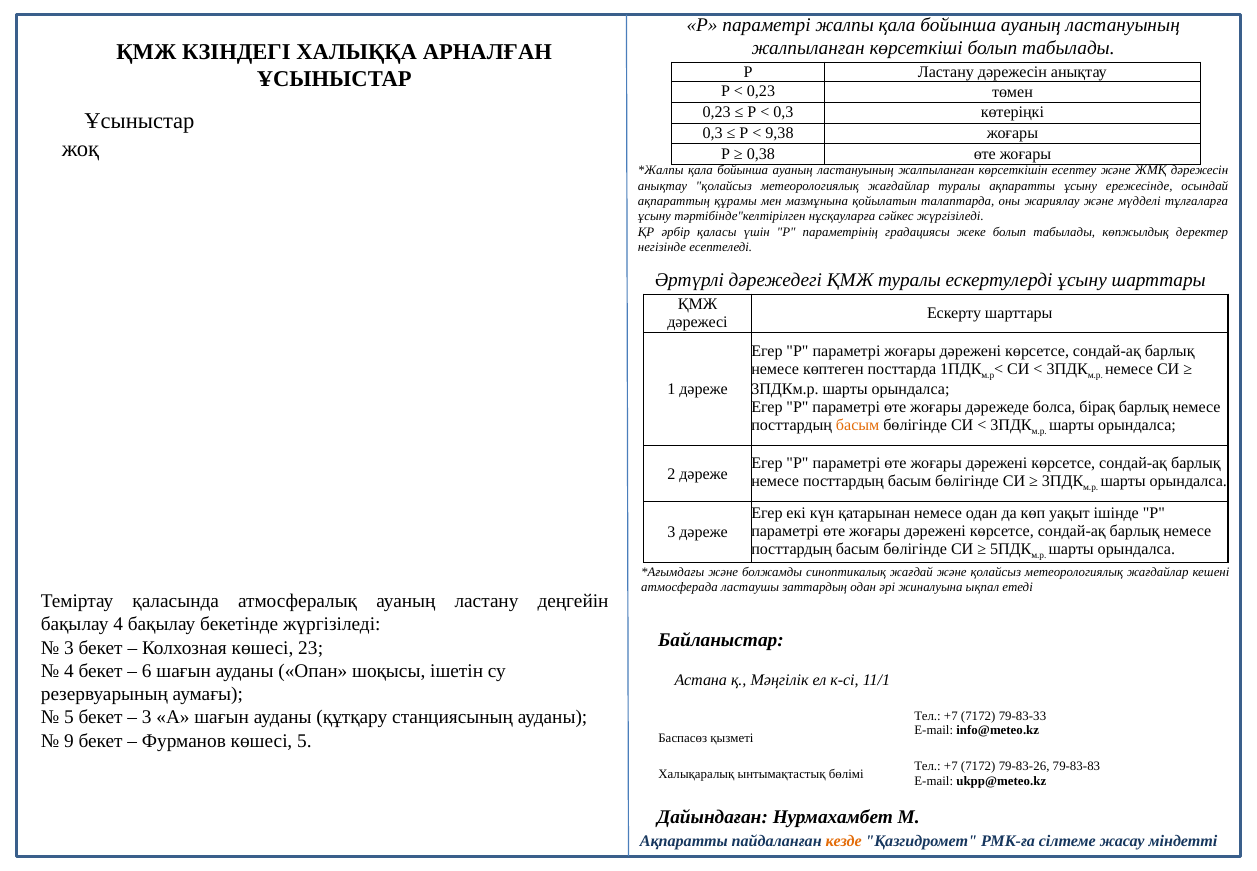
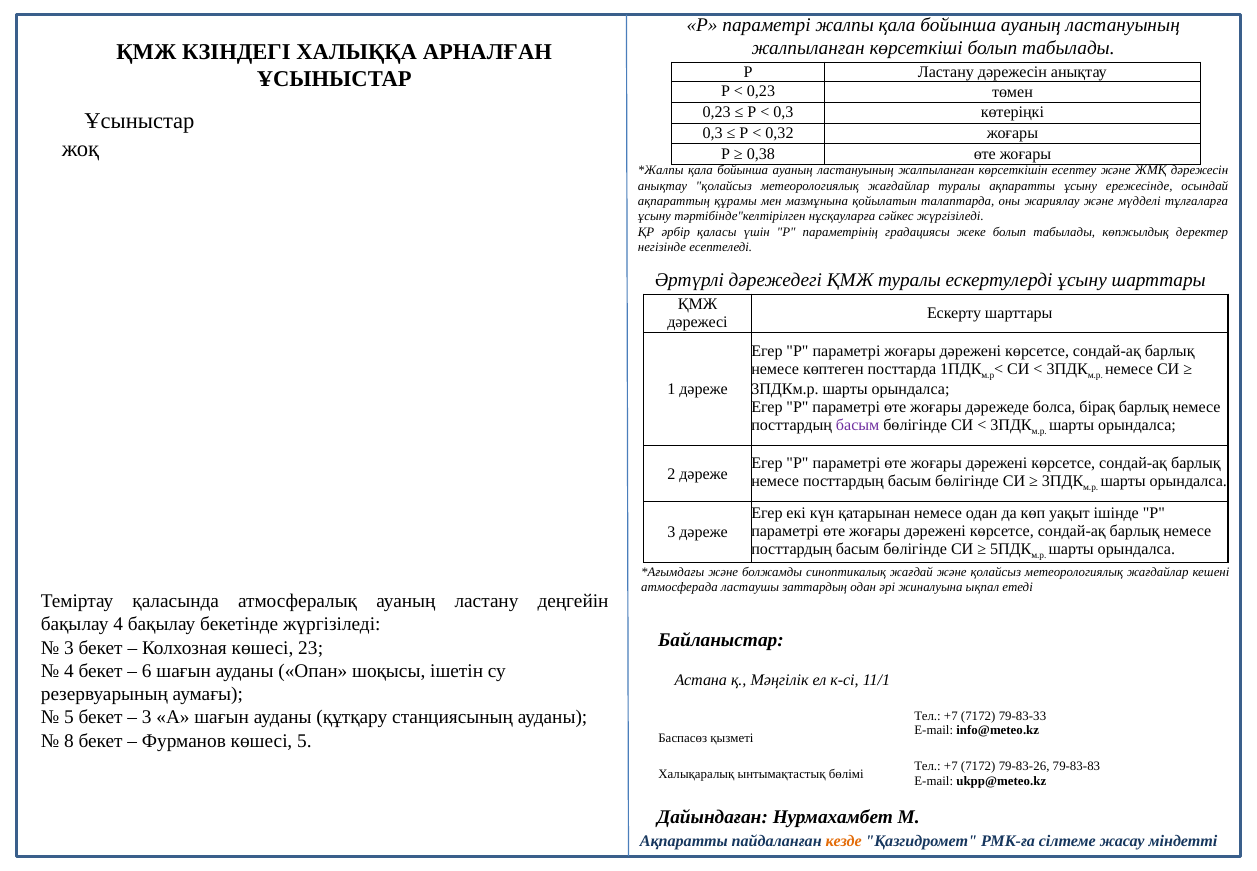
9,38: 9,38 -> 0,32
басым at (858, 424) colour: orange -> purple
9: 9 -> 8
